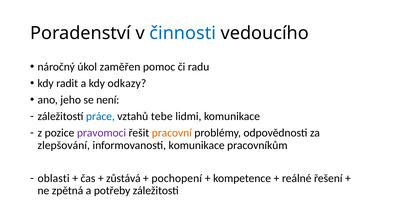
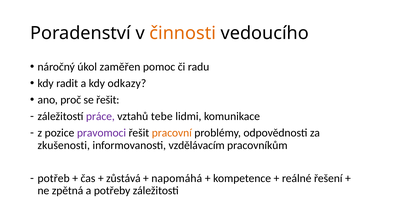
činnosti colour: blue -> orange
jeho: jeho -> proč
se není: není -> řešit
práce colour: blue -> purple
zlepšování: zlepšování -> zkušenosti
informovanosti komunikace: komunikace -> vzdělávacím
oblasti: oblasti -> potřeb
pochopení: pochopení -> napomáhá
